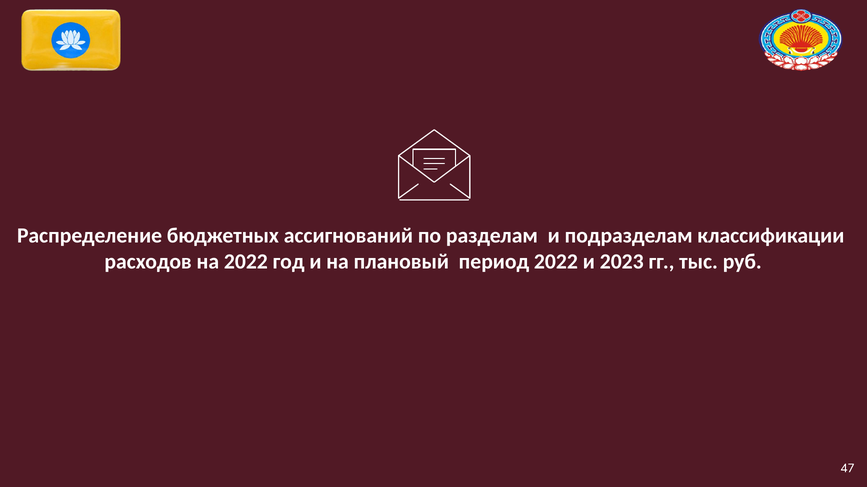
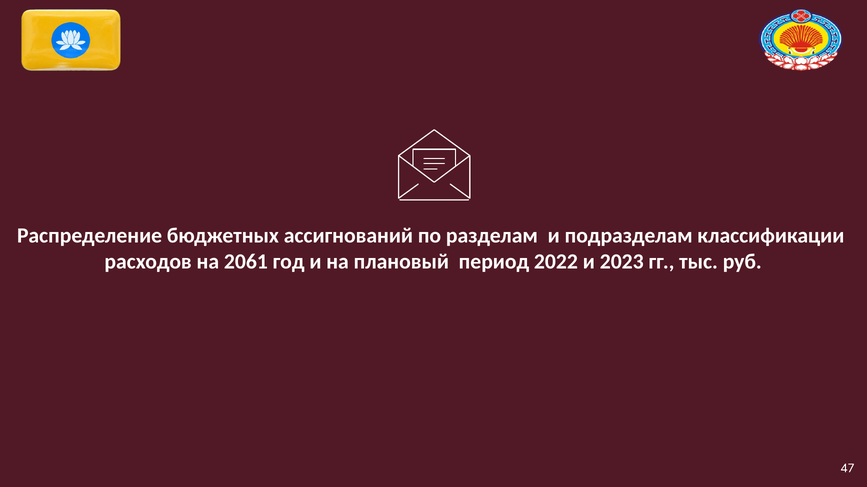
на 2022: 2022 -> 2061
